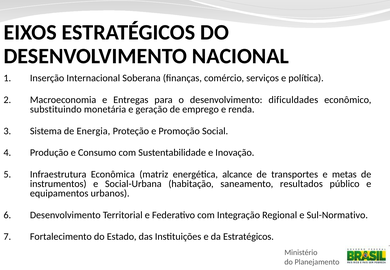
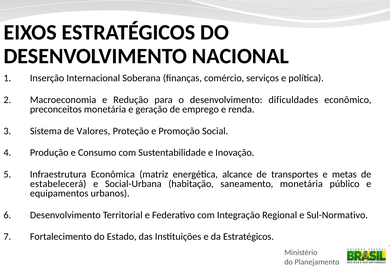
Entregas: Entregas -> Redução
substituindo: substituindo -> preconceitos
Energia: Energia -> Valores
instrumentos: instrumentos -> estabelecerá
saneamento resultados: resultados -> monetária
